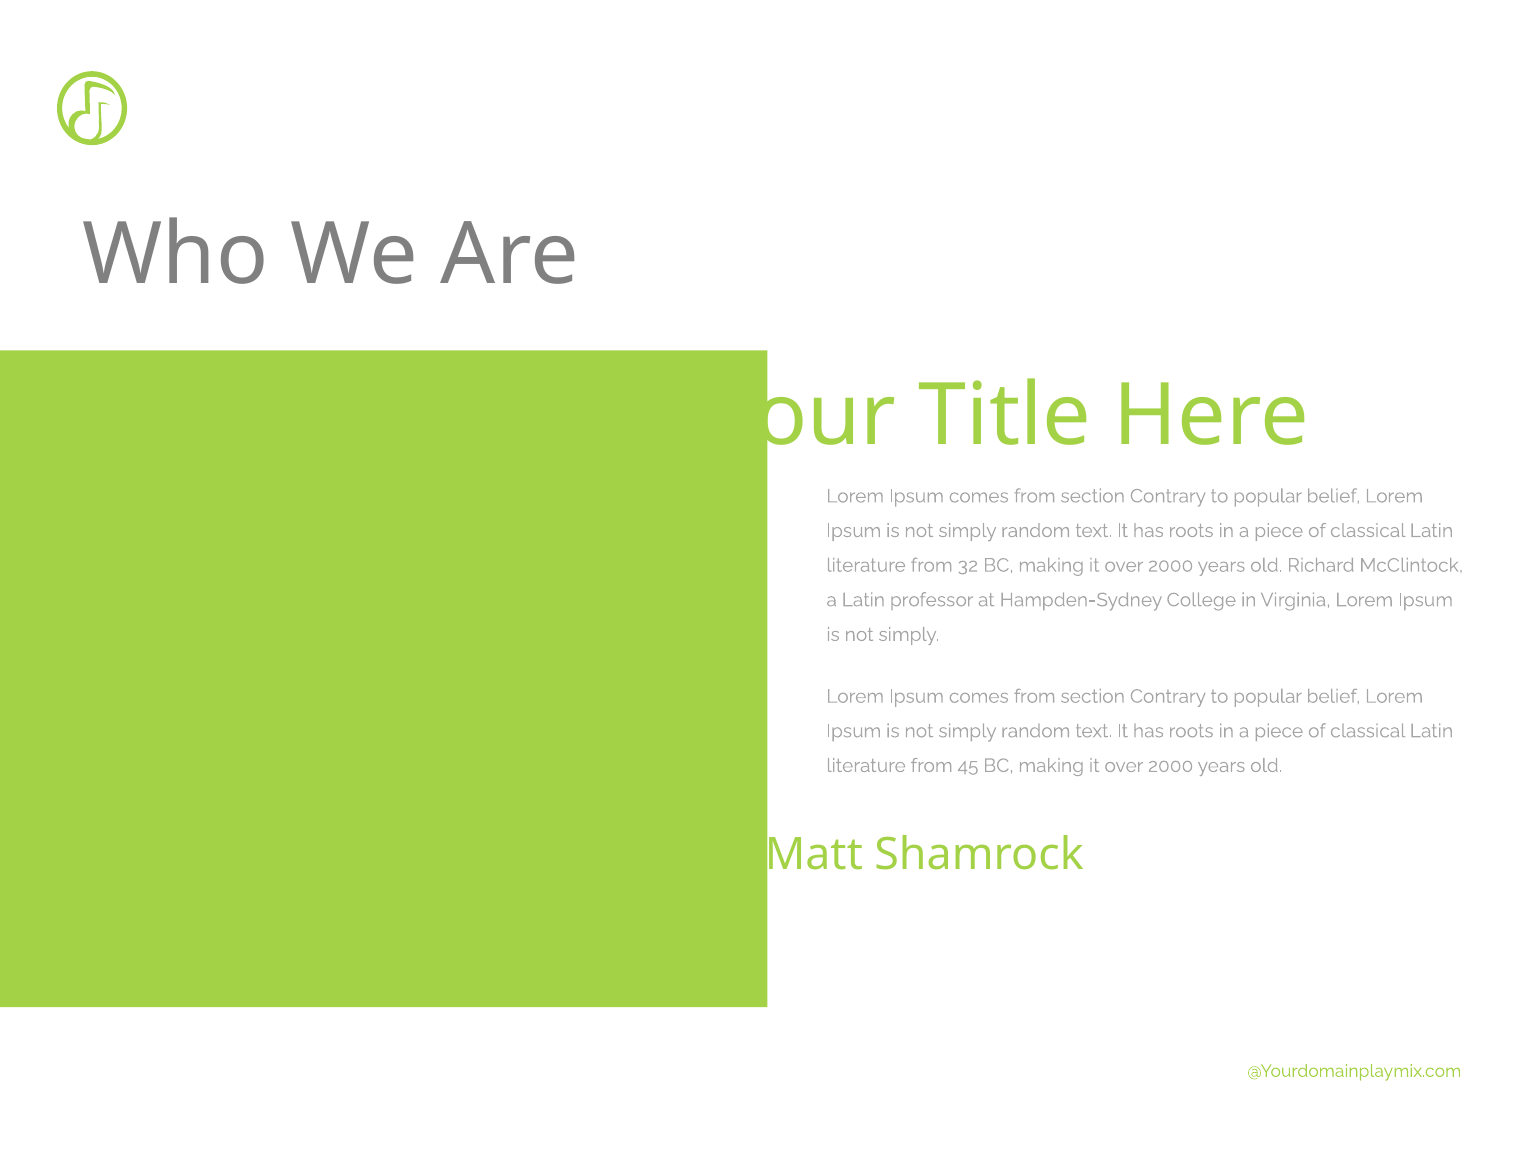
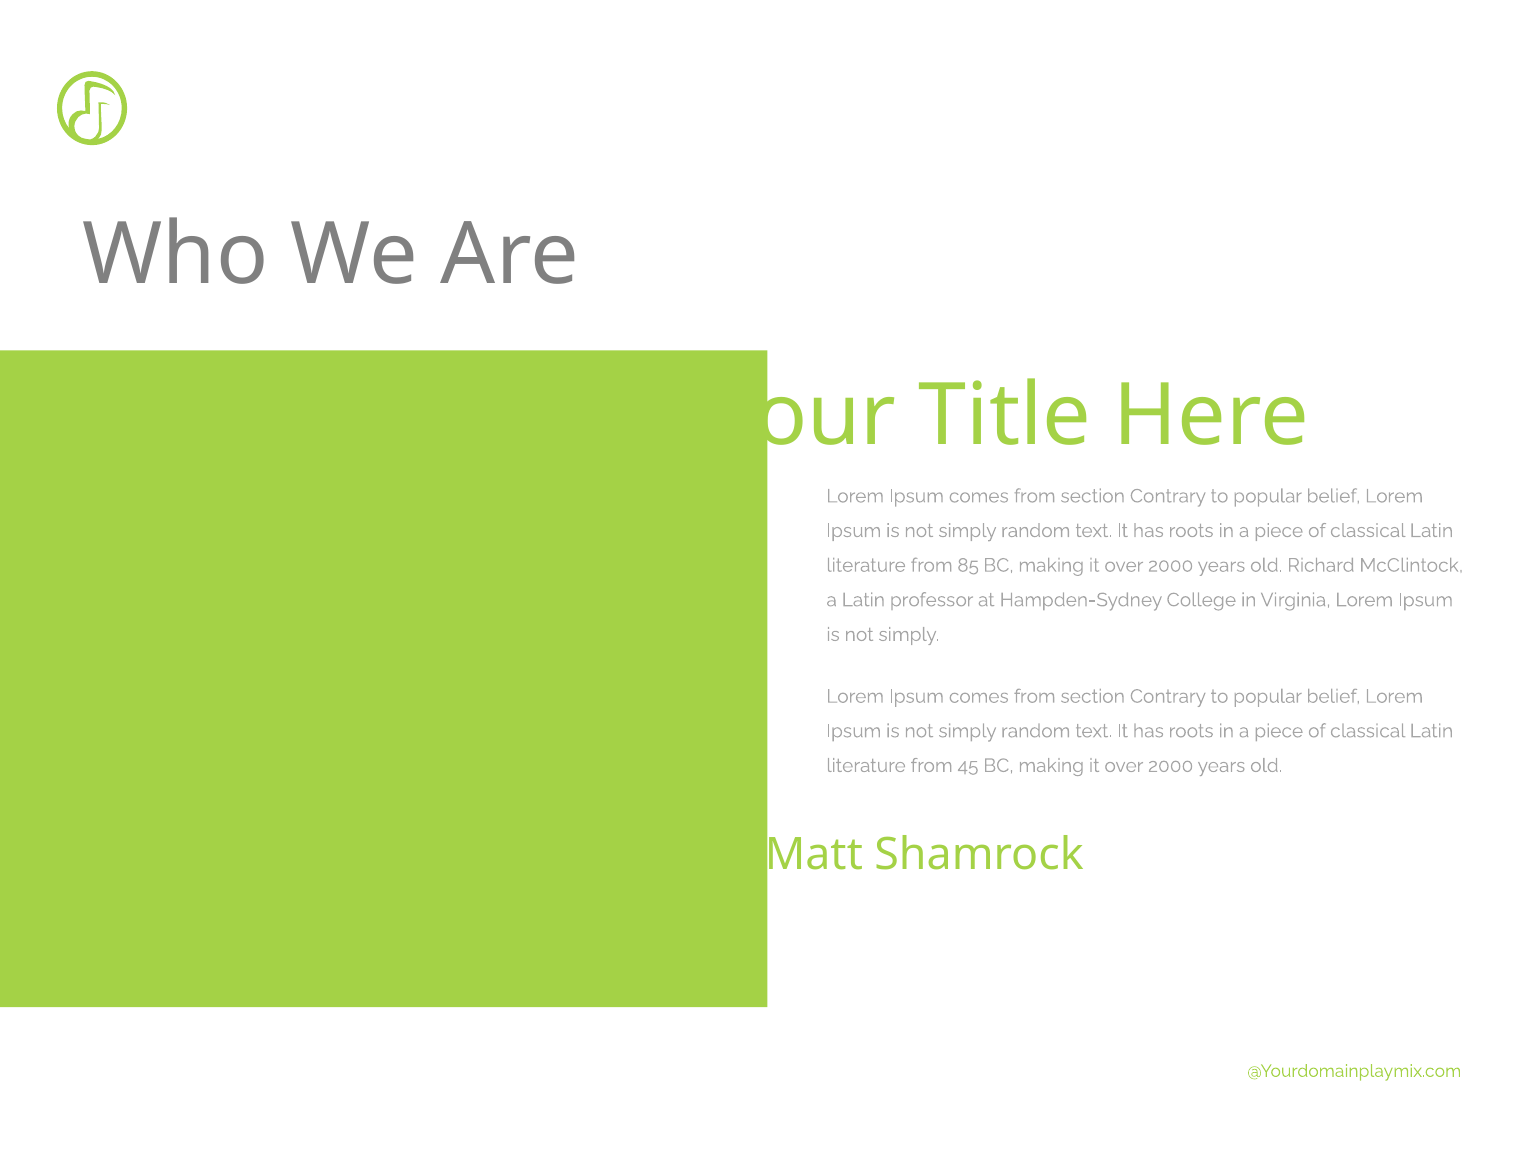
32: 32 -> 85
